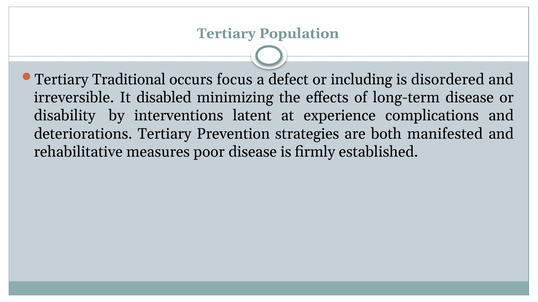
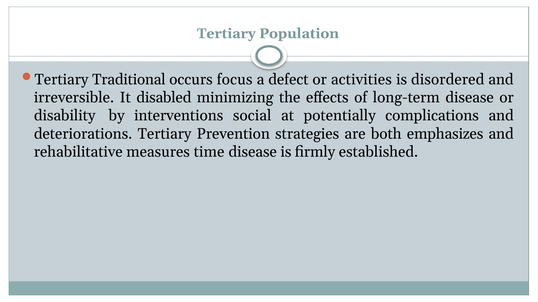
including: including -> activities
latent: latent -> social
experience: experience -> potentially
manifested: manifested -> emphasizes
poor: poor -> time
